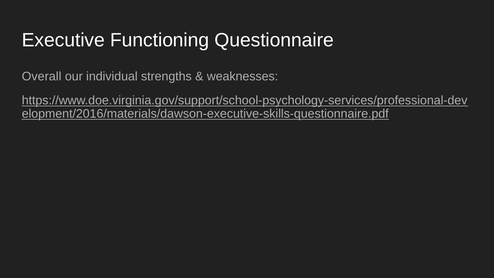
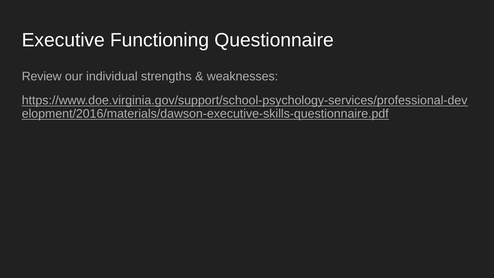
Overall: Overall -> Review
